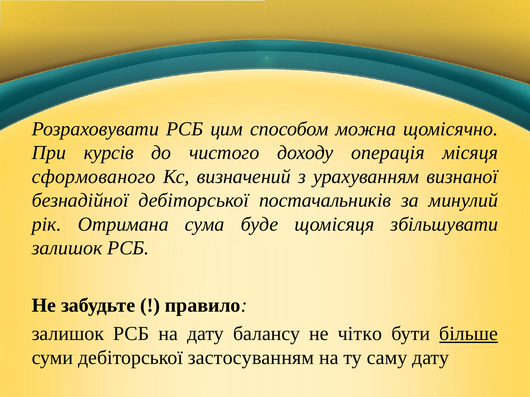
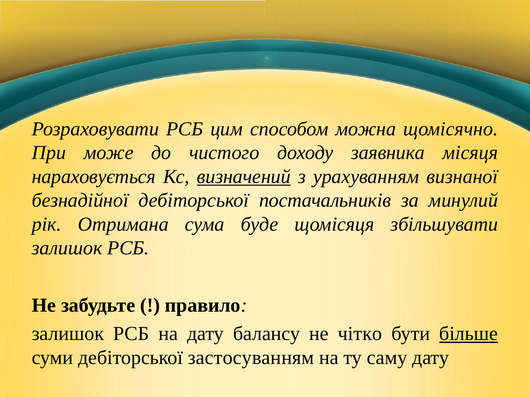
курсів: курсів -> може
операція: операція -> заявника
сформованого: сформованого -> нараховується
визначений underline: none -> present
